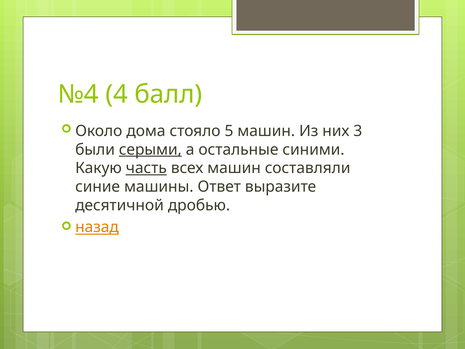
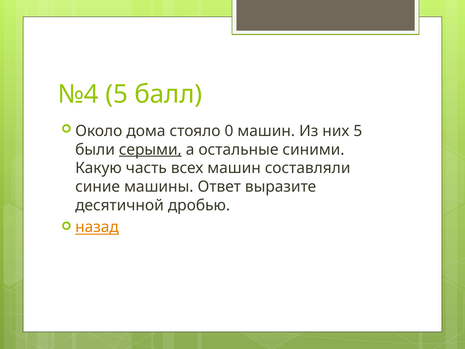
№4 4: 4 -> 5
5: 5 -> 0
них 3: 3 -> 5
часть underline: present -> none
